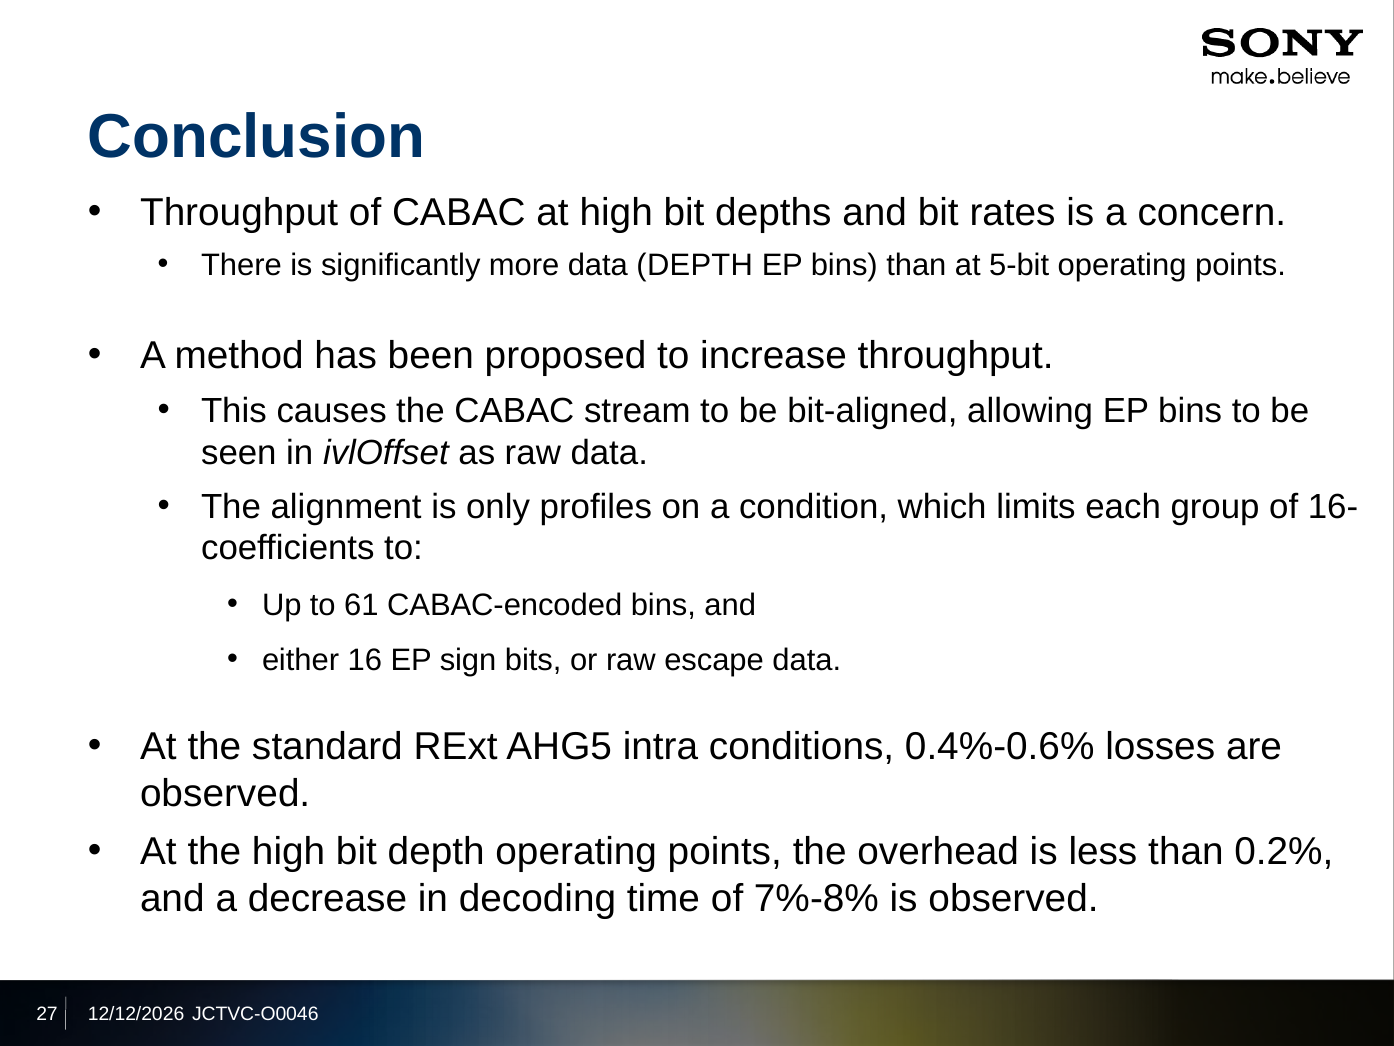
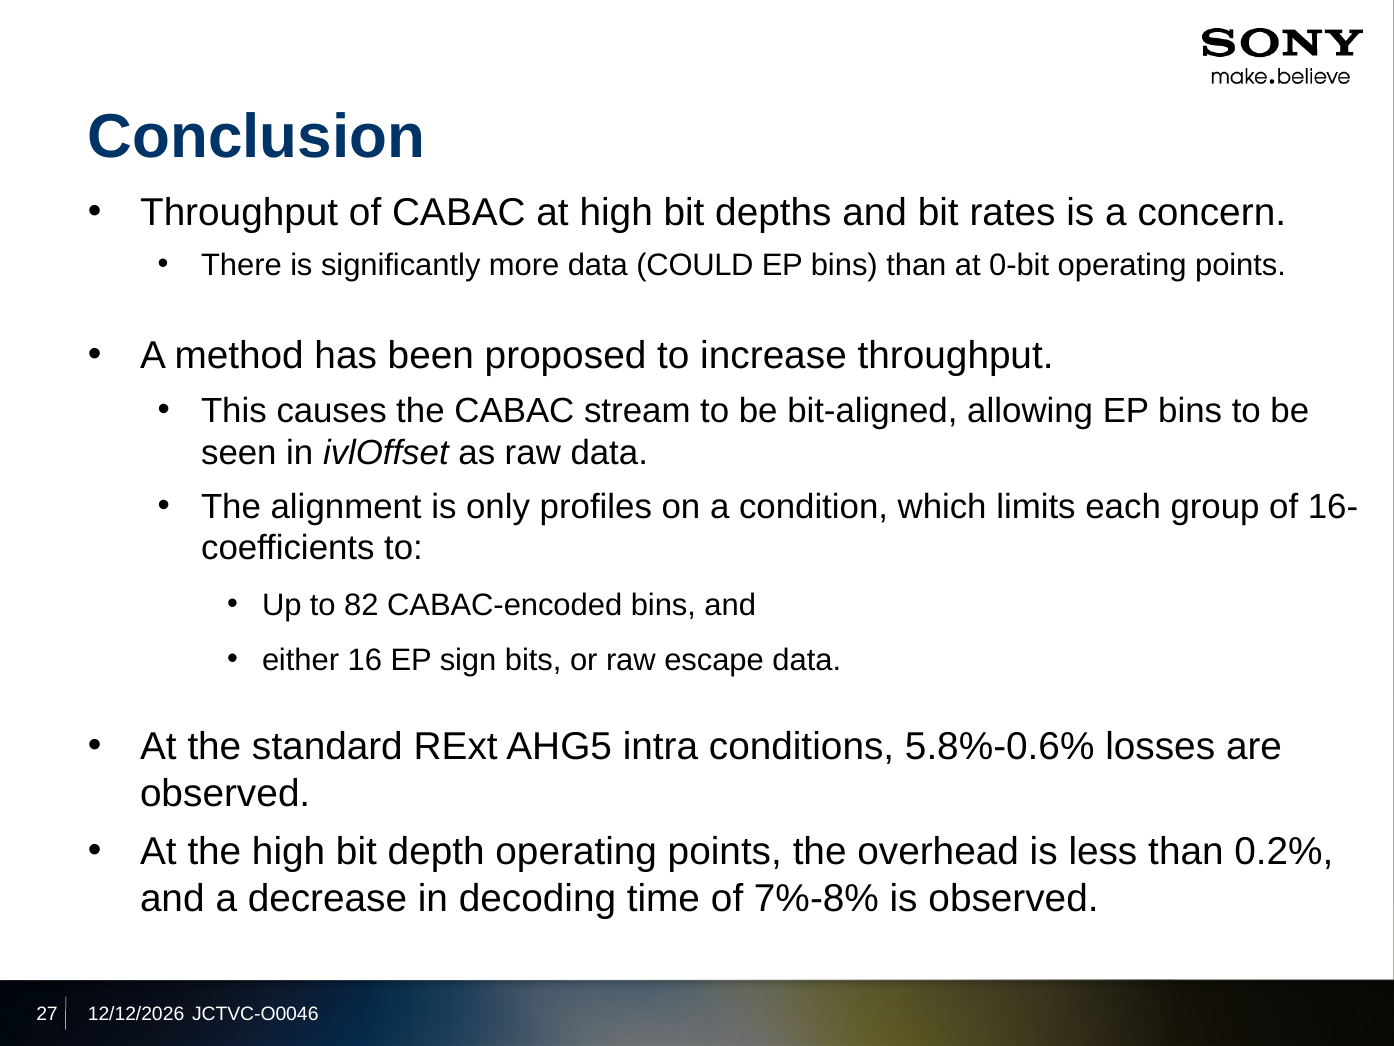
data DEPTH: DEPTH -> COULD
5-bit: 5-bit -> 0-bit
61: 61 -> 82
0.4%-0.6%: 0.4%-0.6% -> 5.8%-0.6%
